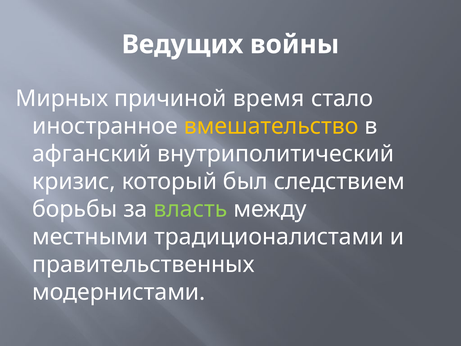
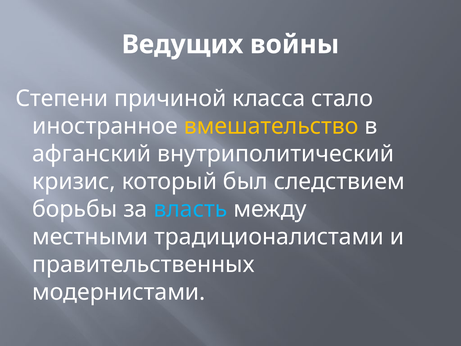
Мирных: Мирных -> Степени
время: время -> класса
власть colour: light green -> light blue
